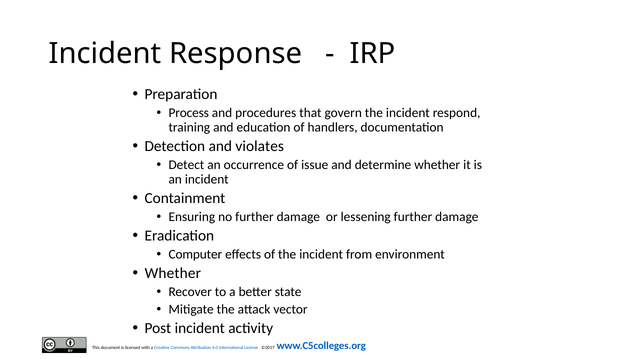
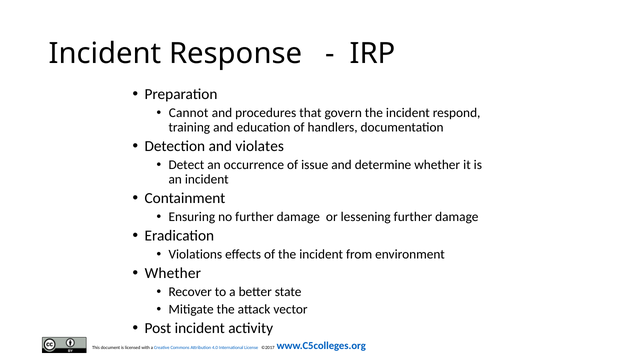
Process: Process -> Cannot
Computer: Computer -> Violations
